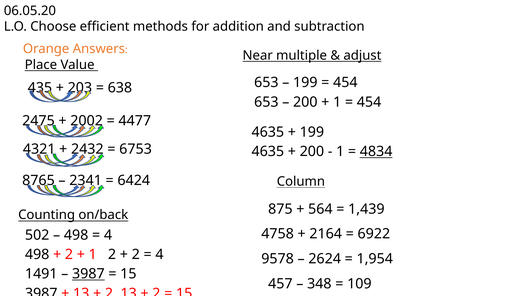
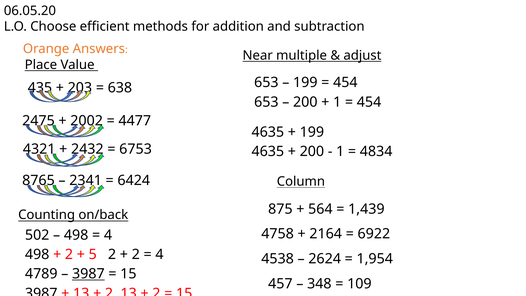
4834 underline: present -> none
1 at (93, 254): 1 -> 5
9578: 9578 -> 4538
1491: 1491 -> 4789
